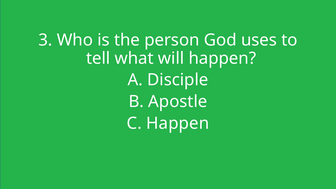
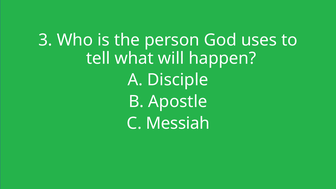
C Happen: Happen -> Messiah
